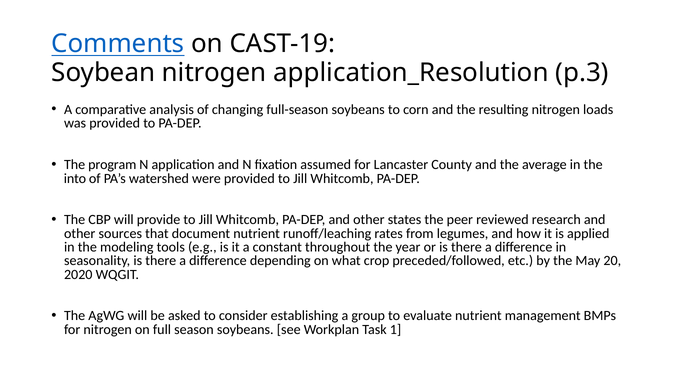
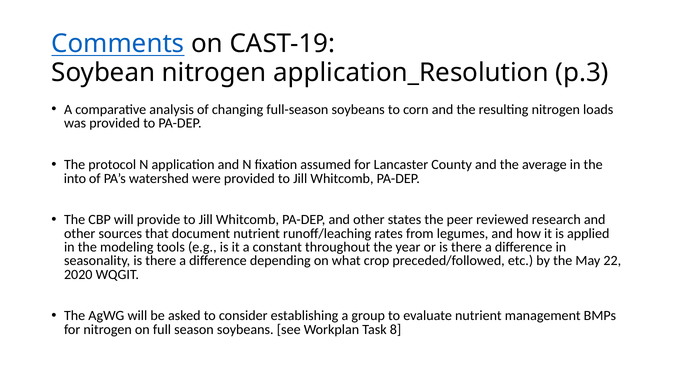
program: program -> protocol
20: 20 -> 22
1: 1 -> 8
